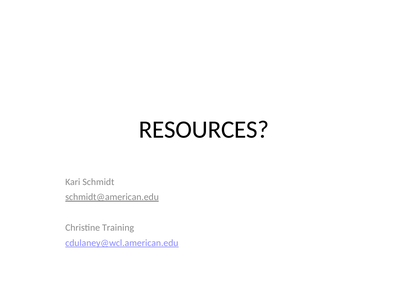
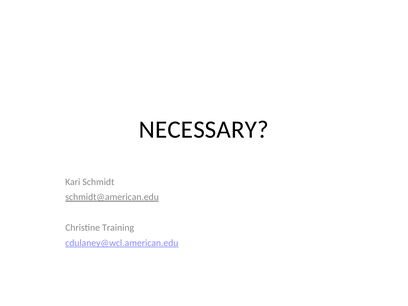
RESOURCES: RESOURCES -> NECESSARY
